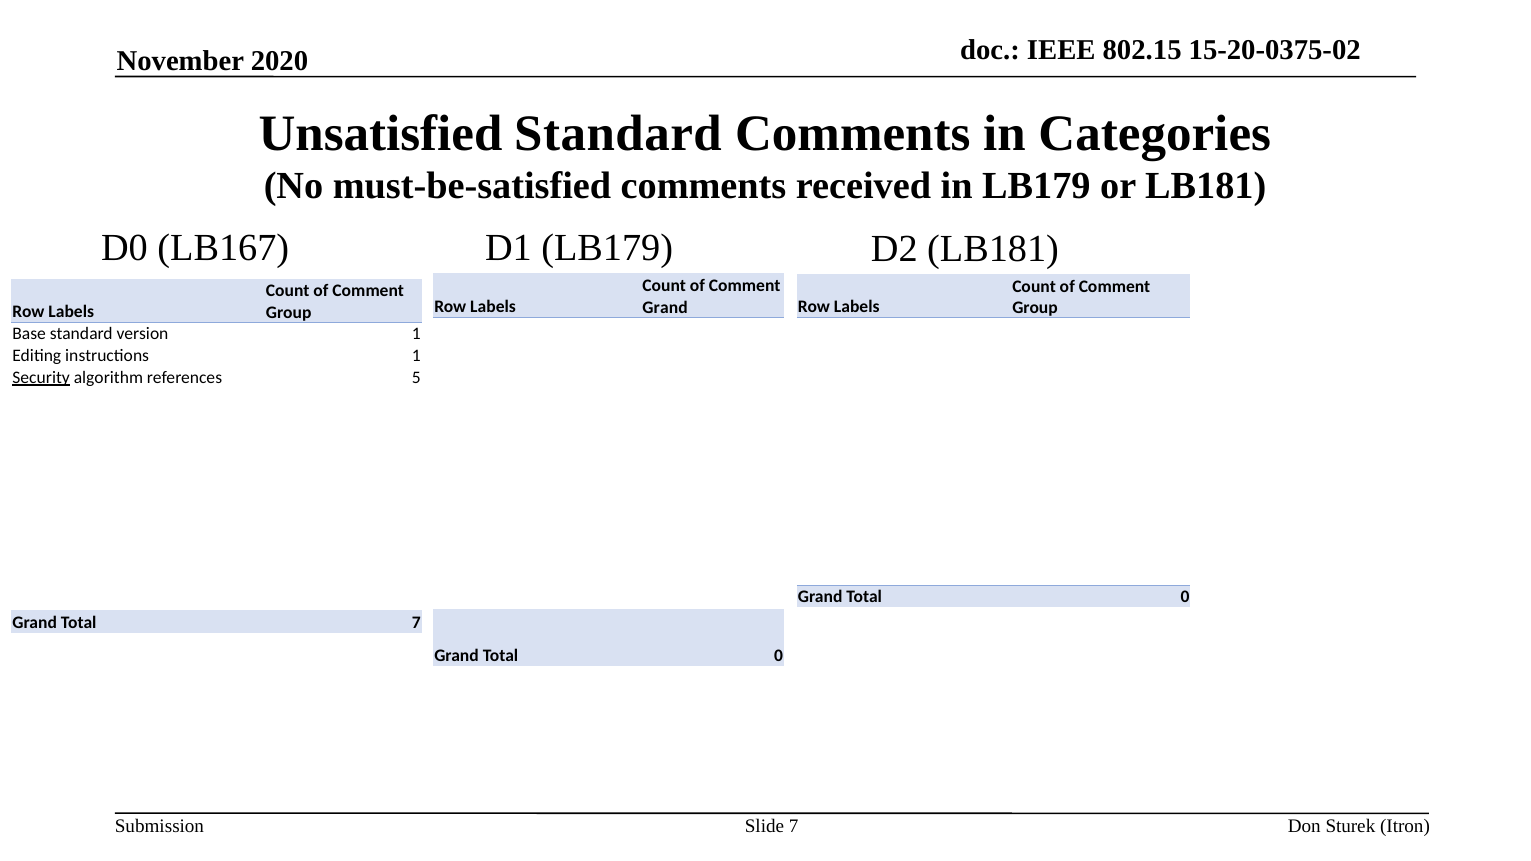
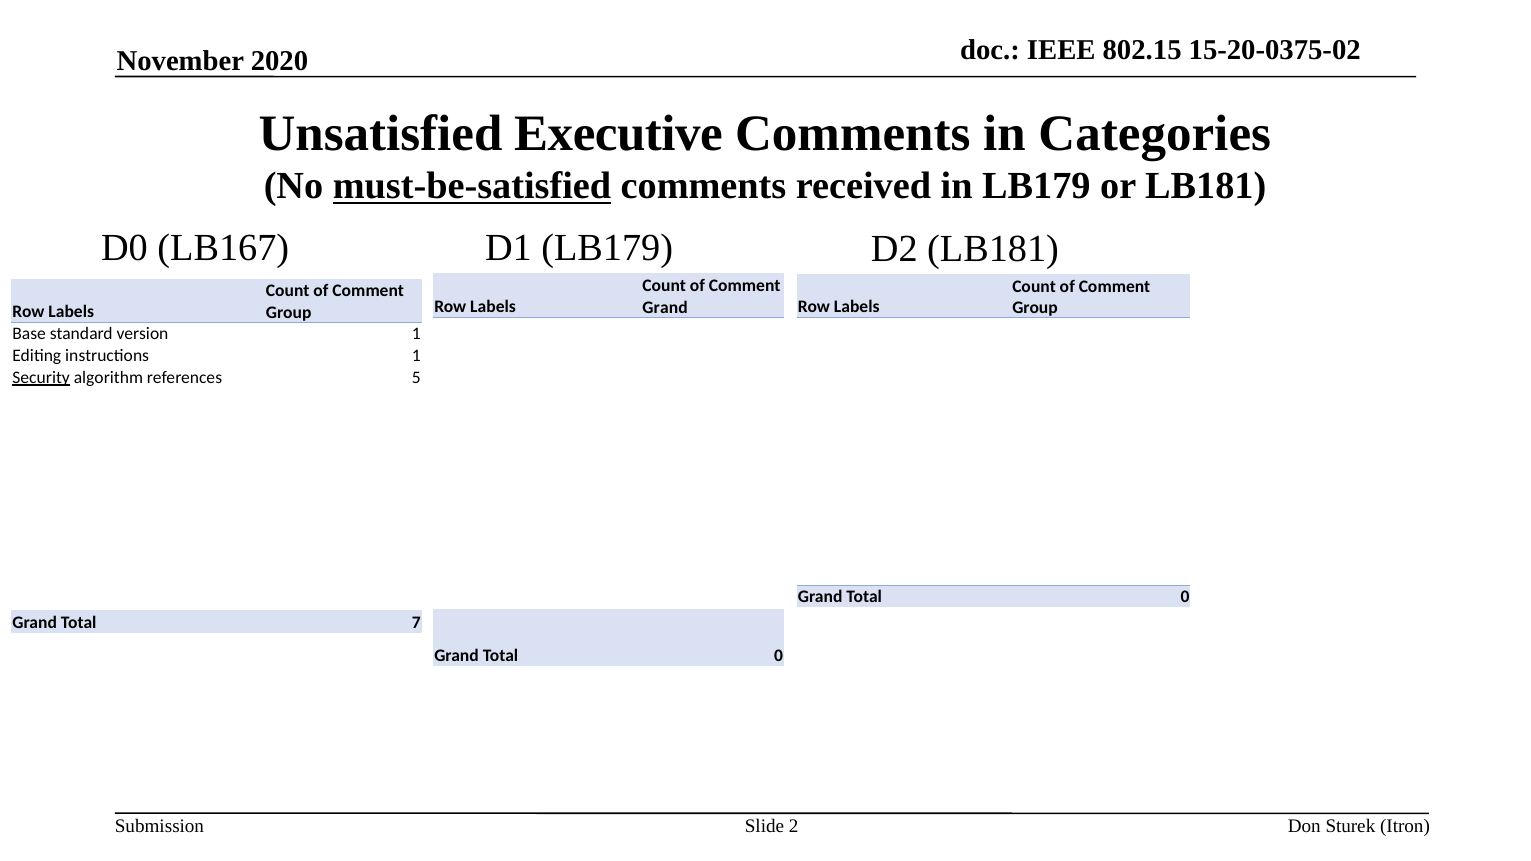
Unsatisfied Standard: Standard -> Executive
must-be-satisfied underline: none -> present
Slide 7: 7 -> 2
